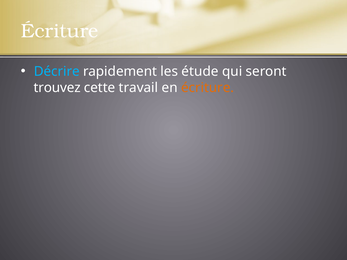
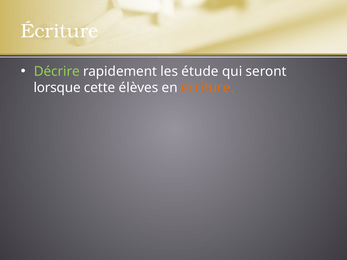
Décrire colour: light blue -> light green
trouvez: trouvez -> lorsque
travail: travail -> élèves
